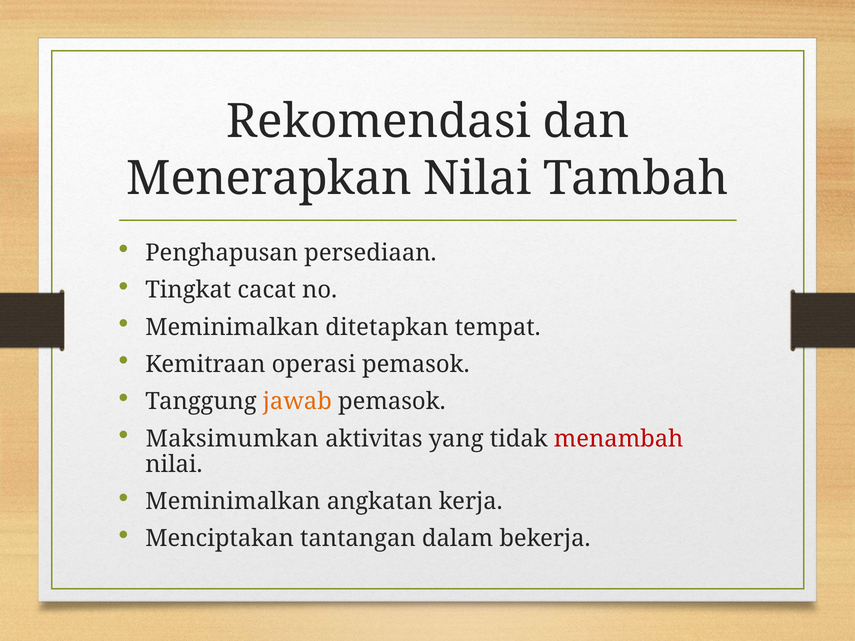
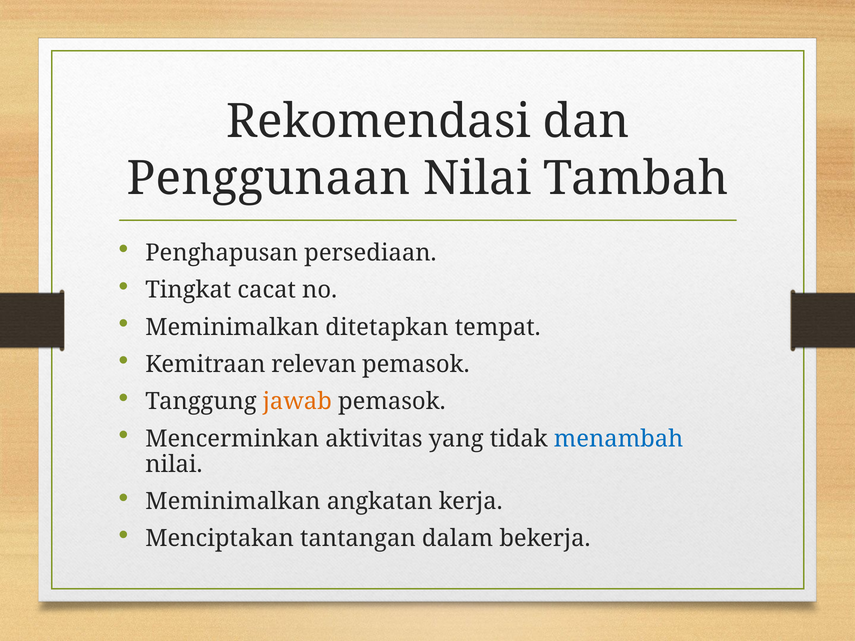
Menerapkan: Menerapkan -> Penggunaan
operasi: operasi -> relevan
Maksimumkan: Maksimumkan -> Mencerminkan
menambah colour: red -> blue
